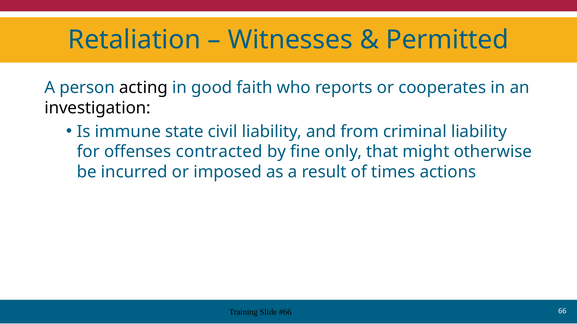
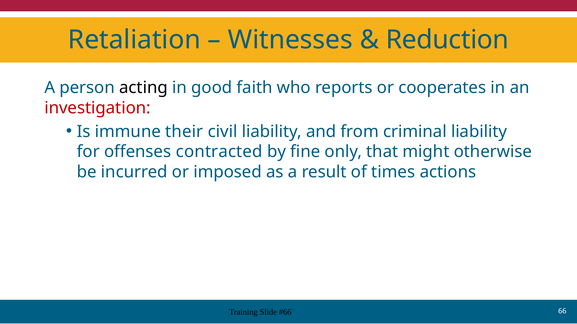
Permitted: Permitted -> Reduction
investigation colour: black -> red
state: state -> their
